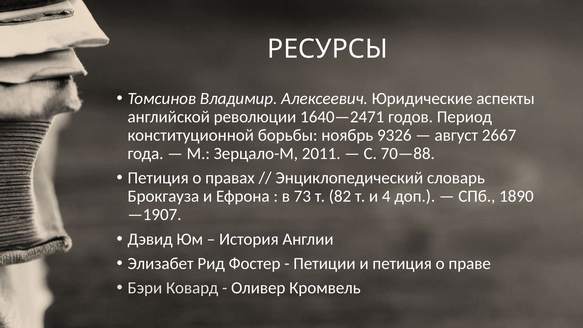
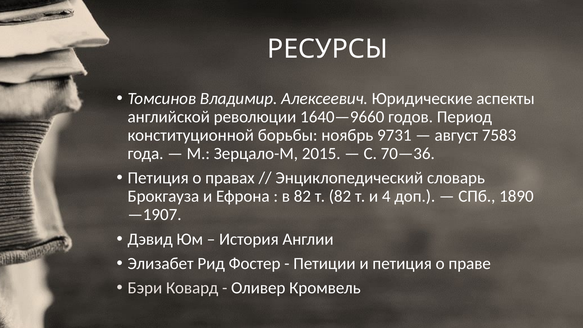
1640—2471: 1640—2471 -> 1640—9660
9326: 9326 -> 9731
2667: 2667 -> 7583
2011: 2011 -> 2015
70—88: 70—88 -> 70—36
в 73: 73 -> 82
